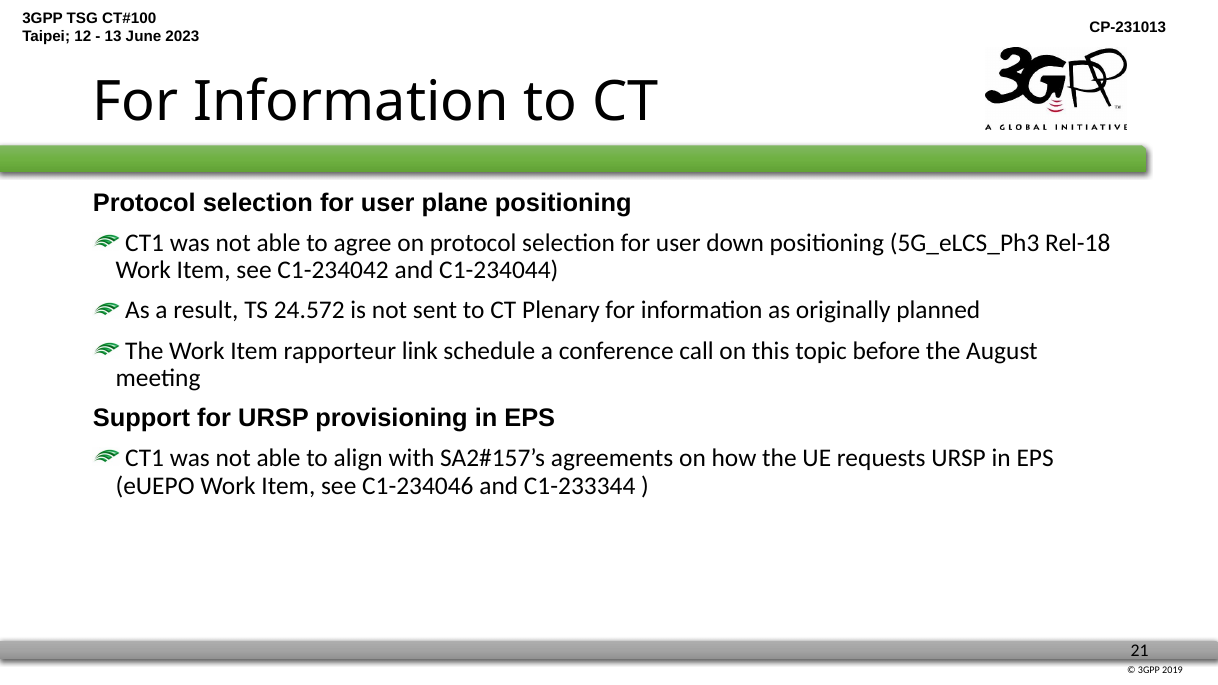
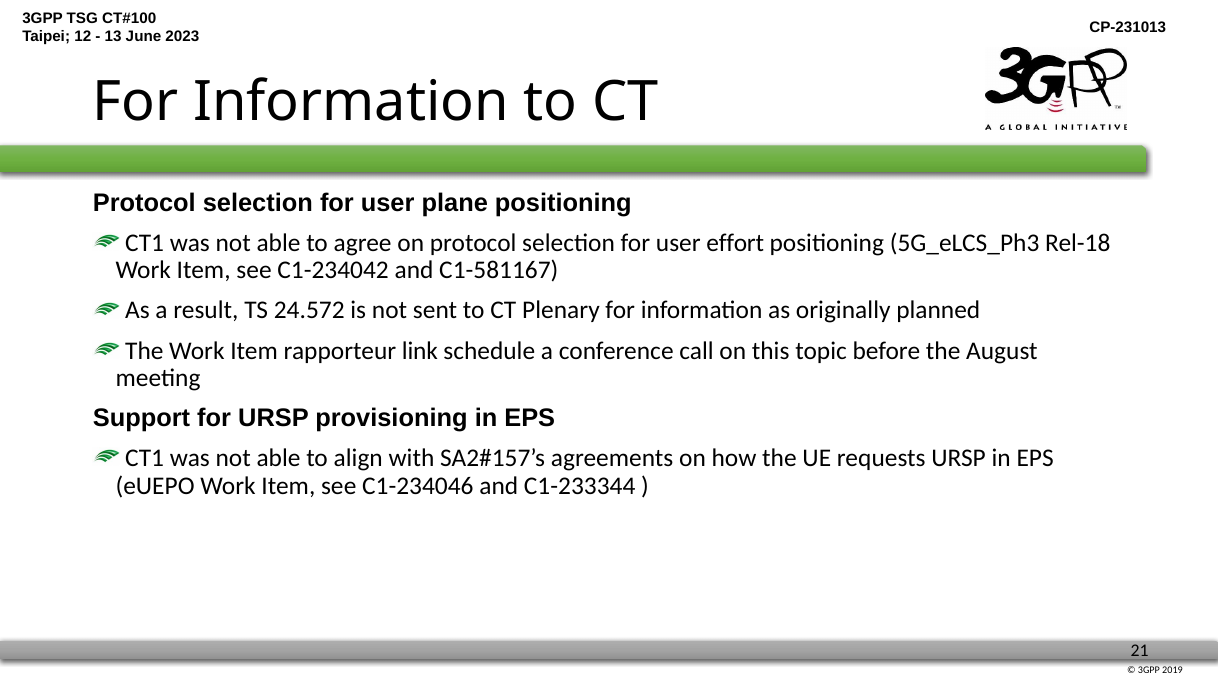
down: down -> effort
C1-234044: C1-234044 -> C1-581167
